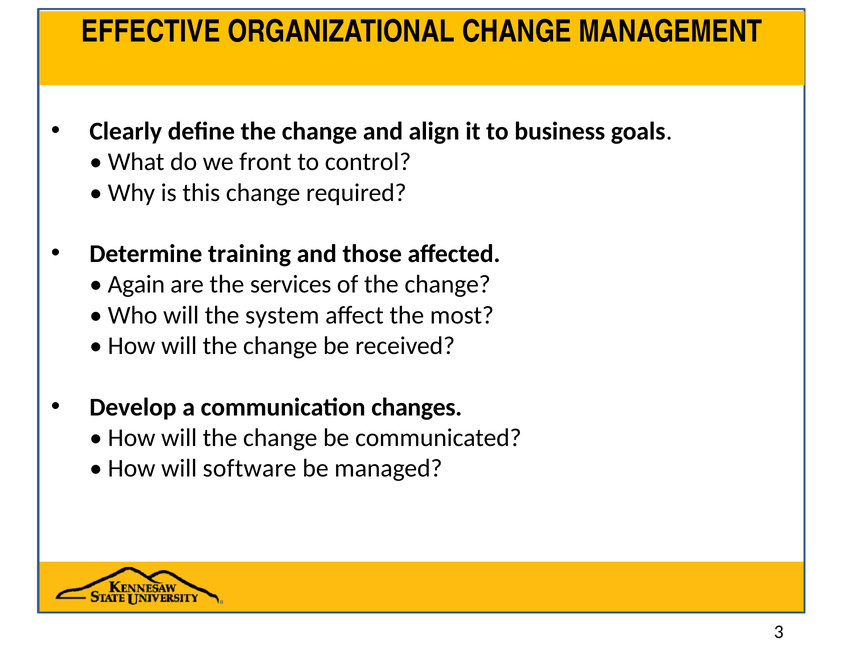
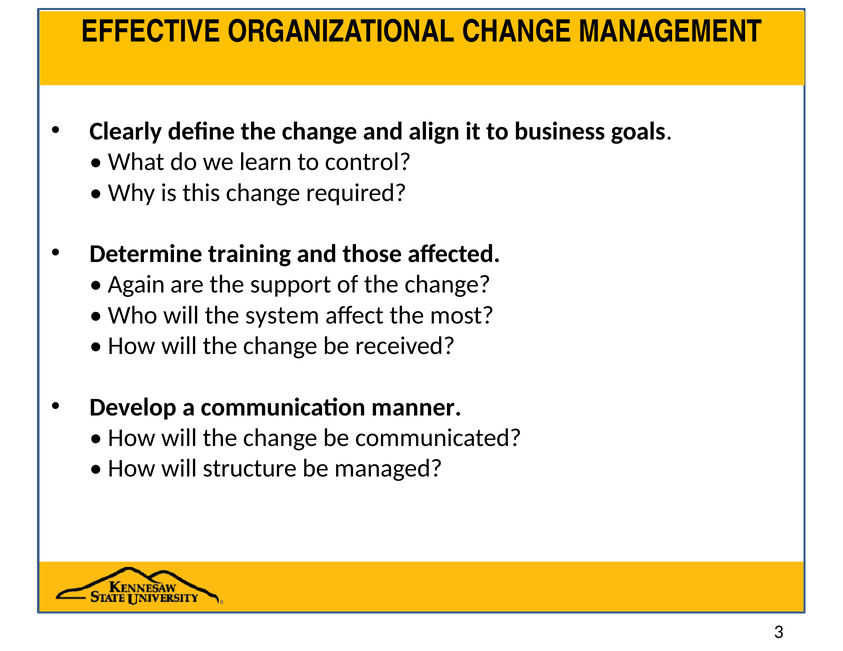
front: front -> learn
services: services -> support
changes: changes -> manner
software: software -> structure
